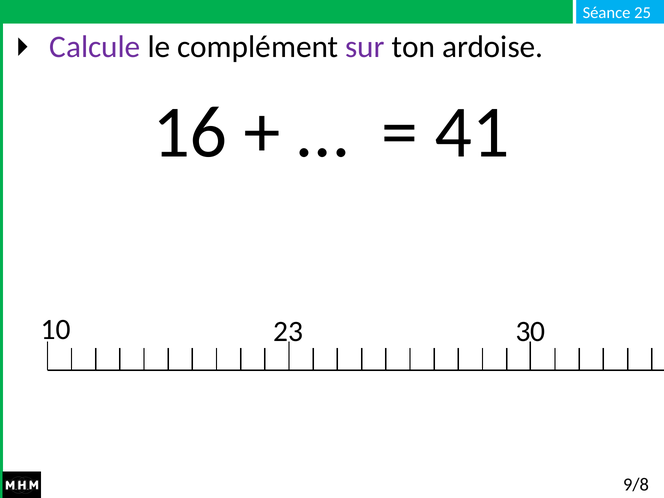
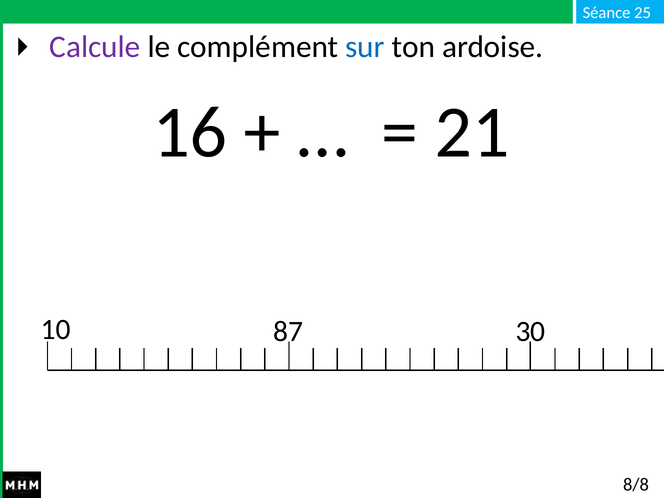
sur colour: purple -> blue
41: 41 -> 21
23: 23 -> 87
9/8: 9/8 -> 8/8
